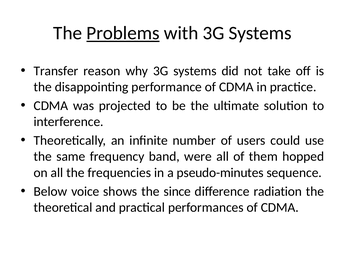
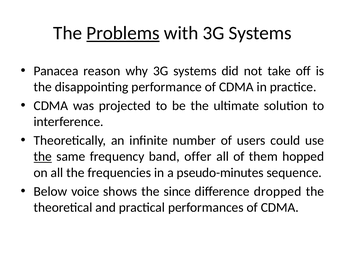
Transfer: Transfer -> Panacea
the at (43, 157) underline: none -> present
were: were -> offer
radiation: radiation -> dropped
